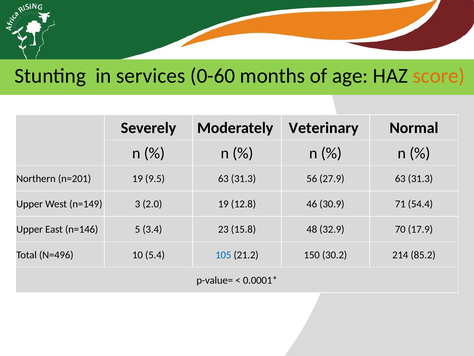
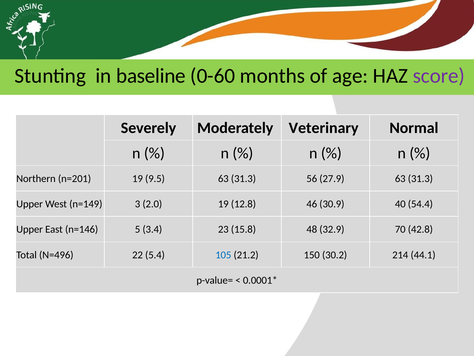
services: services -> baseline
score colour: orange -> purple
71: 71 -> 40
17.9: 17.9 -> 42.8
10: 10 -> 22
85.2: 85.2 -> 44.1
